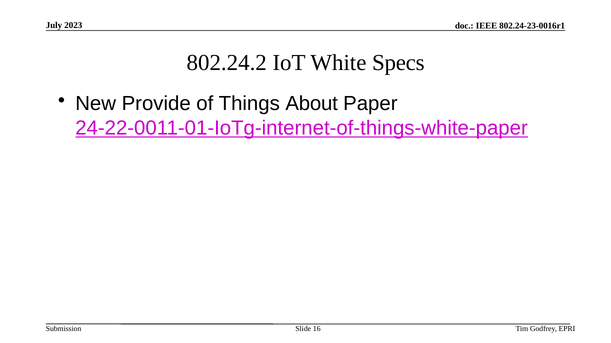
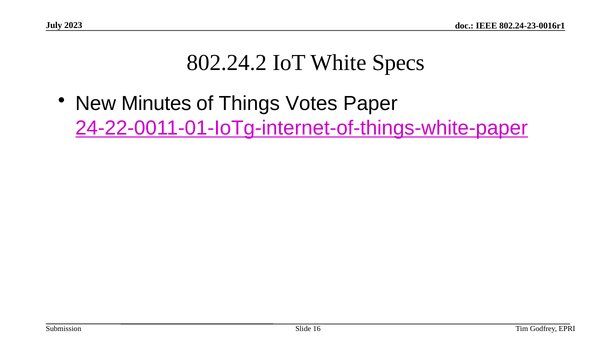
Provide: Provide -> Minutes
About: About -> Votes
